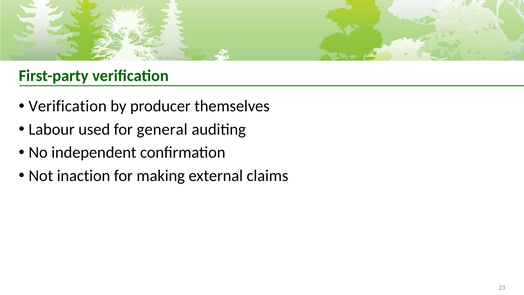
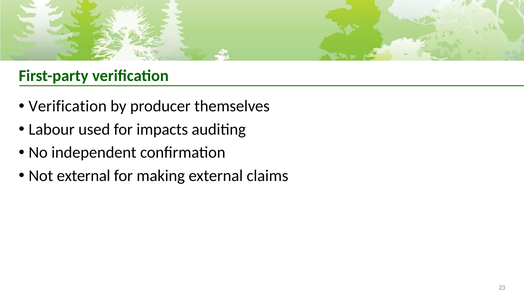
general: general -> impacts
Not inaction: inaction -> external
